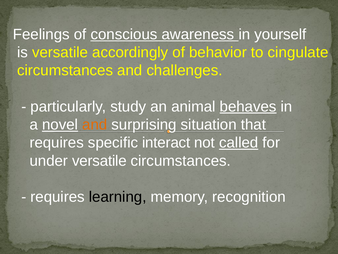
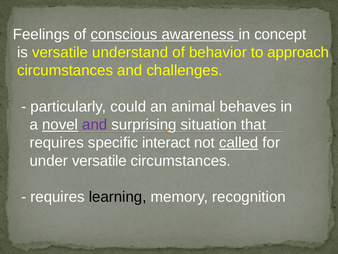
yourself: yourself -> concept
accordingly: accordingly -> understand
cingulate: cingulate -> approach
study: study -> could
behaves underline: present -> none
and at (95, 124) colour: orange -> purple
